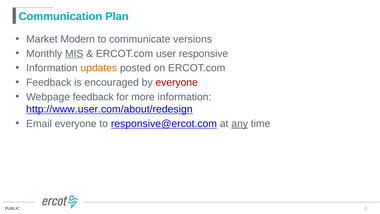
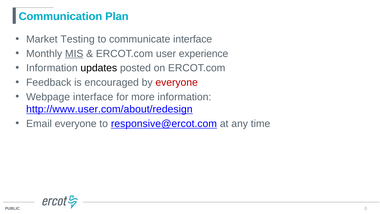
Modern: Modern -> Testing
communicate versions: versions -> interface
responsive: responsive -> experience
updates colour: orange -> black
Webpage feedback: feedback -> interface
any underline: present -> none
